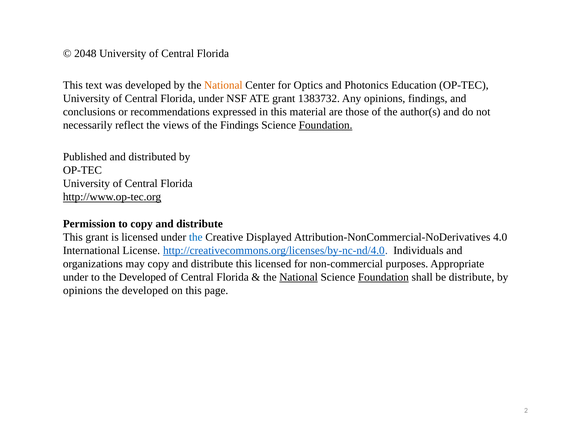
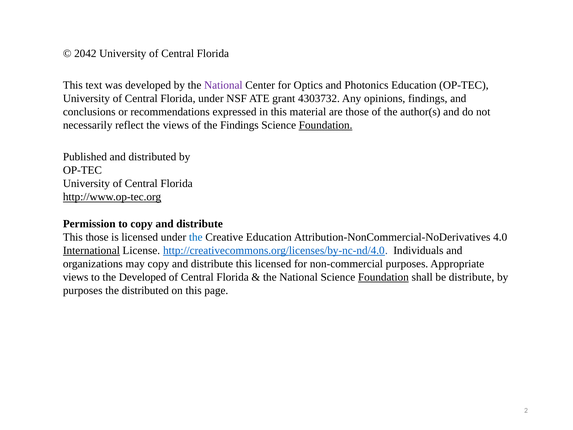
2048: 2048 -> 2042
National at (223, 85) colour: orange -> purple
1383732: 1383732 -> 4303732
This grant: grant -> those
Creative Displayed: Displayed -> Education
International underline: none -> present
under at (76, 277): under -> views
National at (299, 277) underline: present -> none
opinions at (83, 290): opinions -> purposes
developed at (145, 290): developed -> distributed
